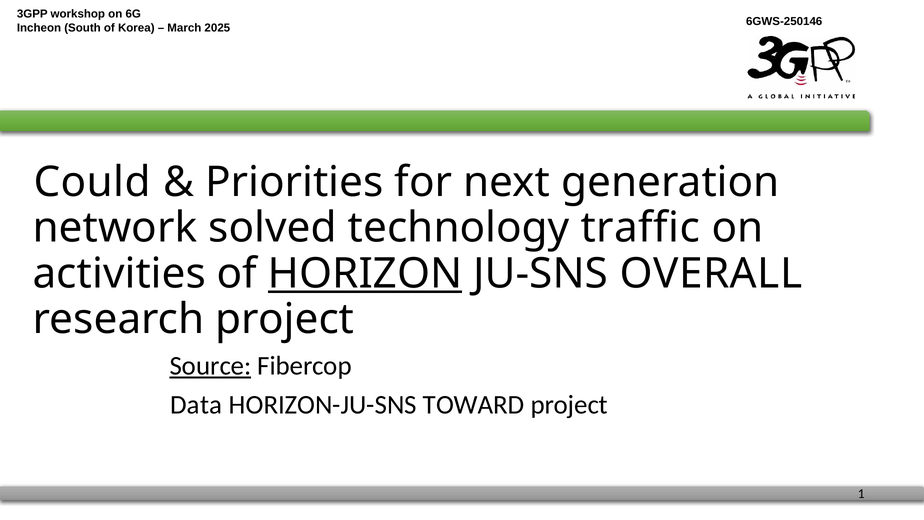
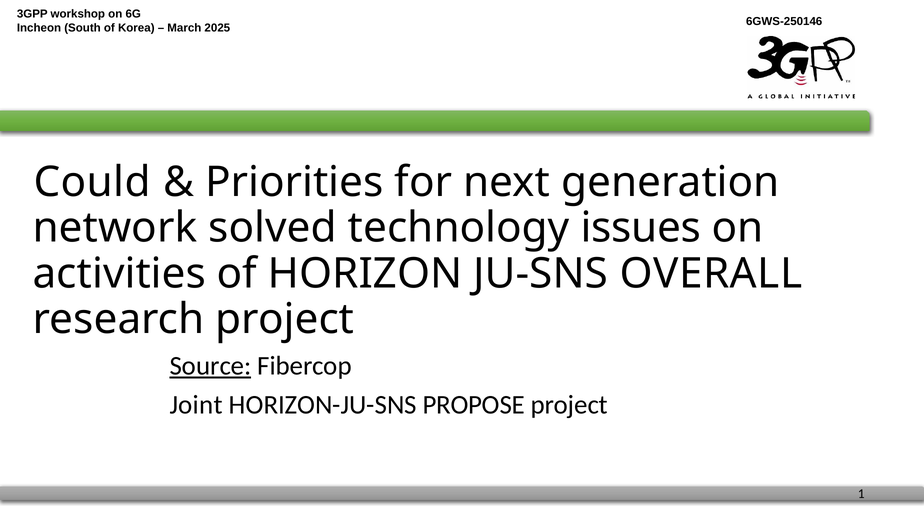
traffic: traffic -> issues
HORIZON underline: present -> none
Data: Data -> Joint
TOWARD: TOWARD -> PROPOSE
